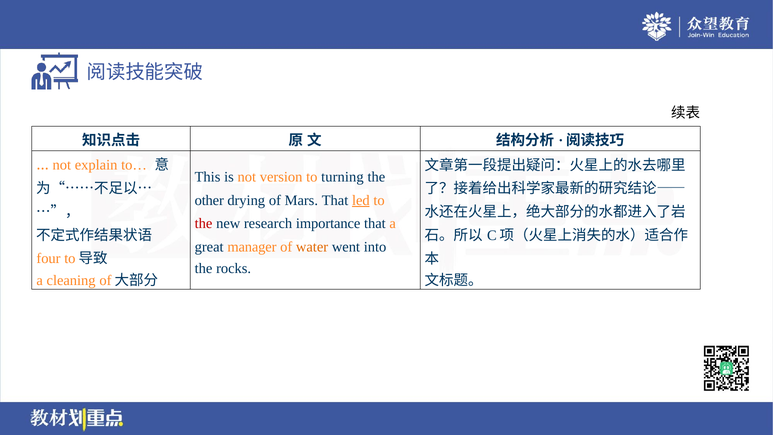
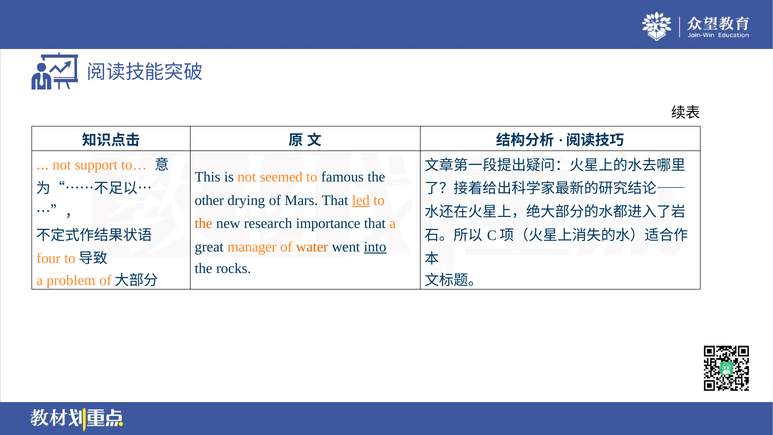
explain: explain -> support
version: version -> seemed
turning: turning -> famous
the at (204, 223) colour: red -> orange
into underline: none -> present
cleaning: cleaning -> problem
